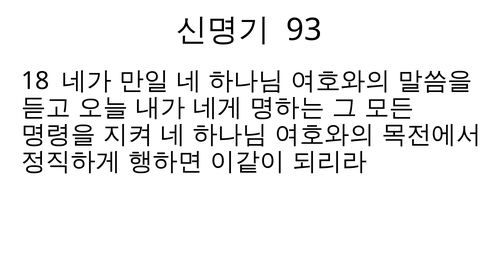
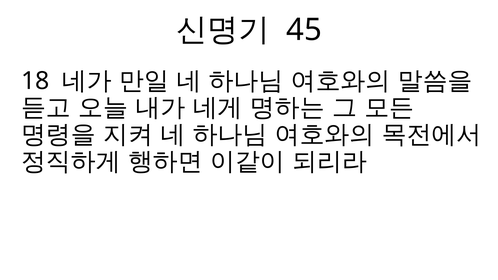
93: 93 -> 45
